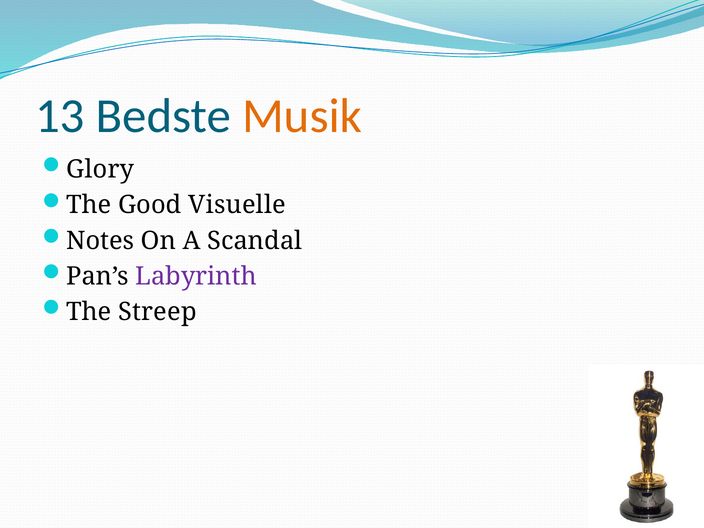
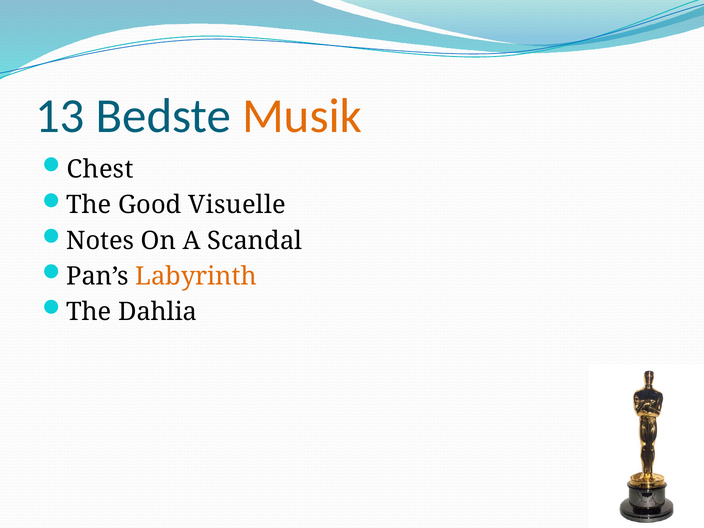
Glory: Glory -> Chest
Labyrinth colour: purple -> orange
Streep: Streep -> Dahlia
